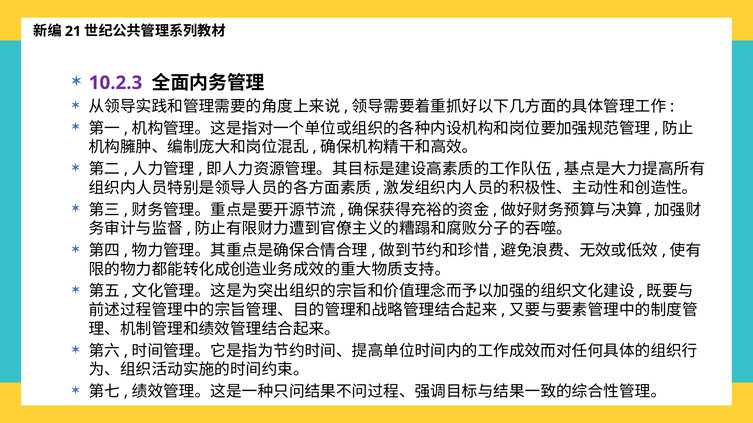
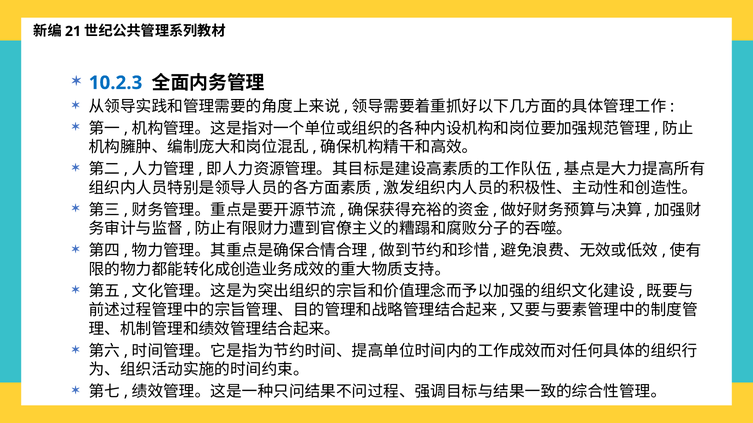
10.2.3 colour: purple -> blue
